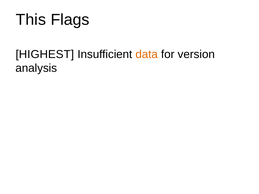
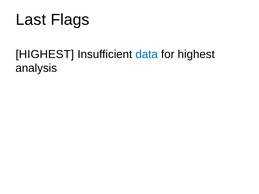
This: This -> Last
data colour: orange -> blue
for version: version -> highest
